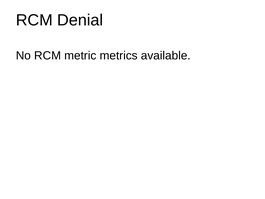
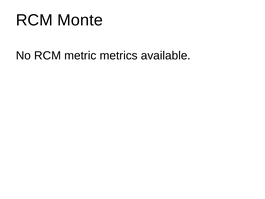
Denial: Denial -> Monte
